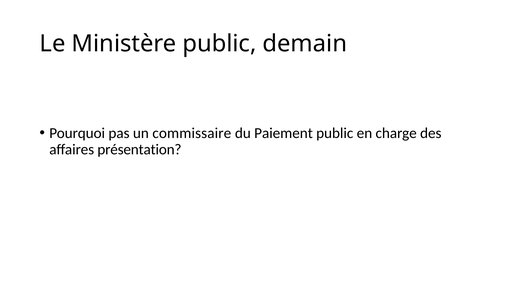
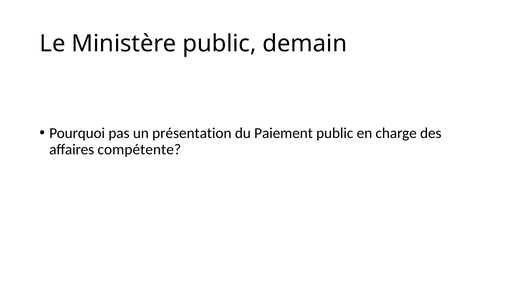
commissaire: commissaire -> présentation
présentation: présentation -> compétente
